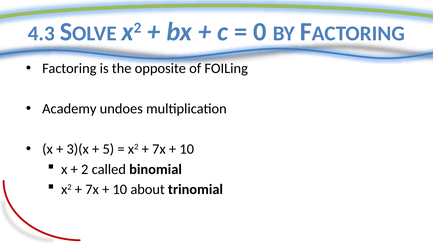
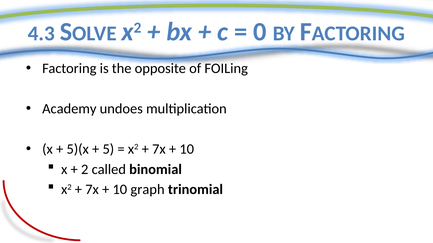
3)(x: 3)(x -> 5)(x
about: about -> graph
